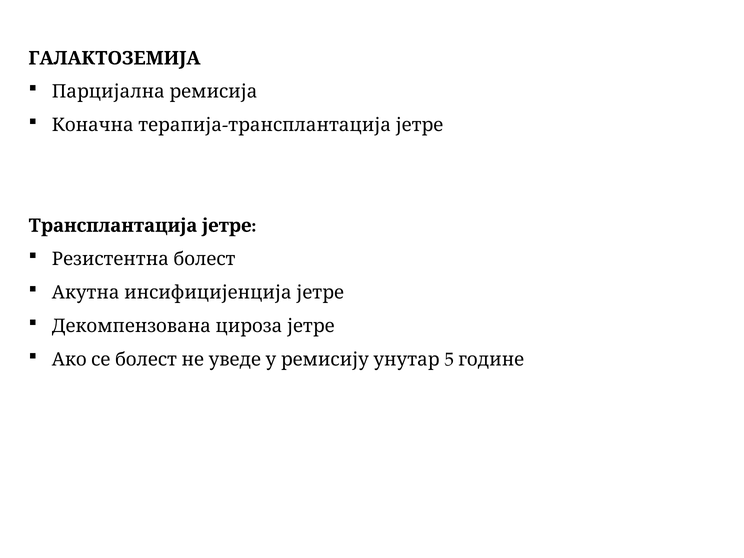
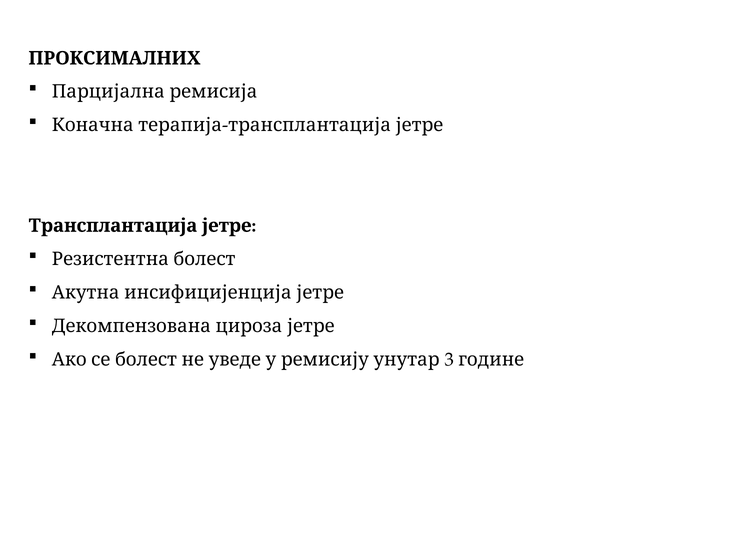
ГАЛАКТОЗЕМИЈА: ГАЛАКТОЗЕМИЈА -> ПРОКСИМАЛНИХ
5: 5 -> 3
